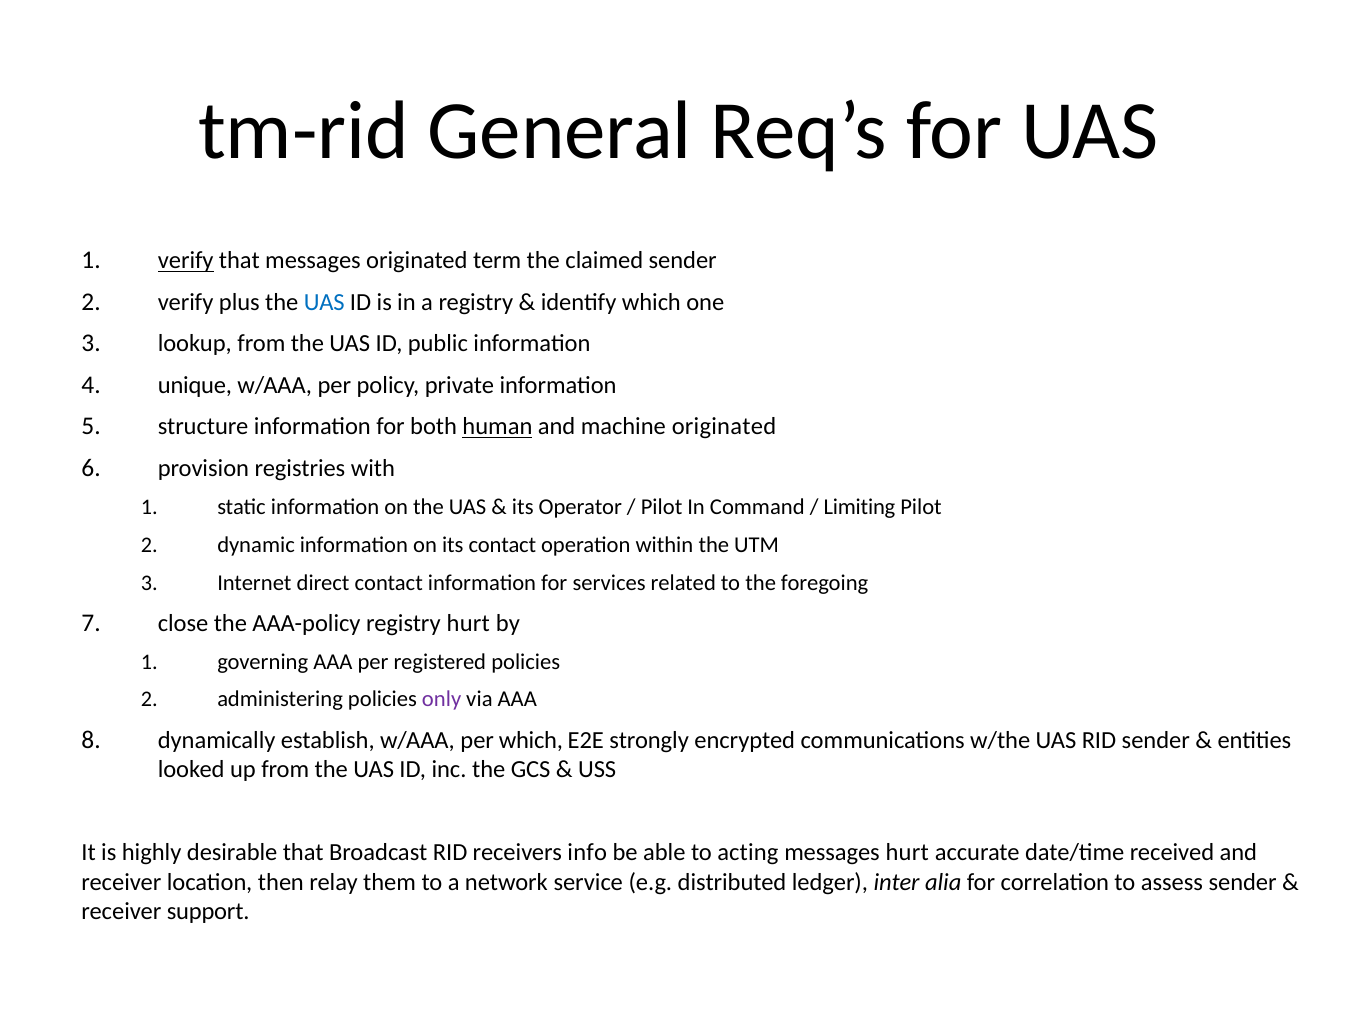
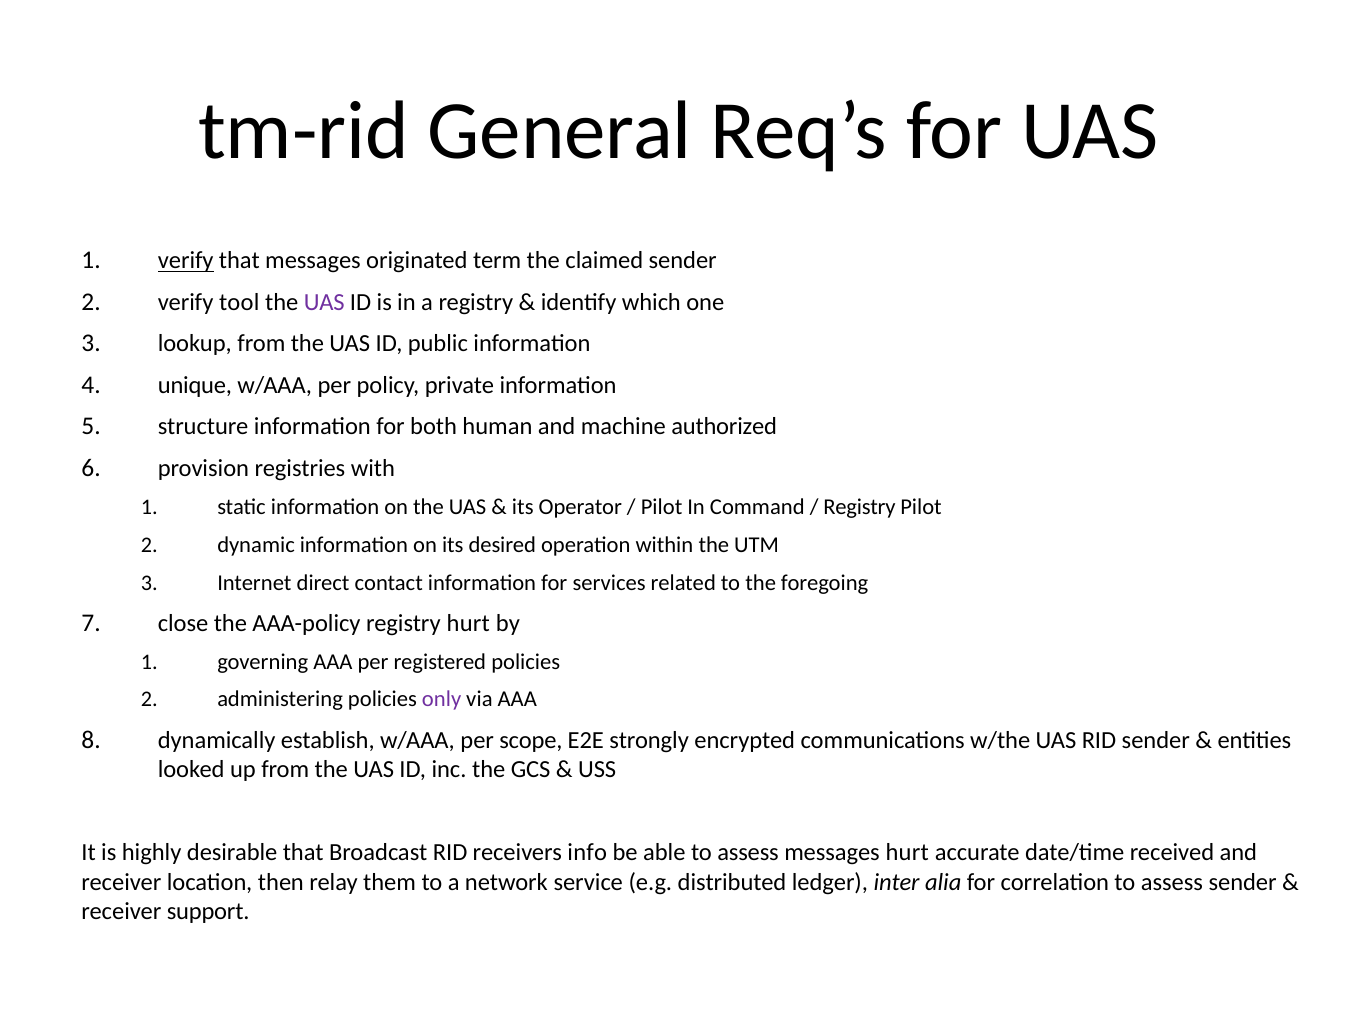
plus: plus -> tool
UAS at (324, 302) colour: blue -> purple
human underline: present -> none
machine originated: originated -> authorized
Limiting at (859, 507): Limiting -> Registry
its contact: contact -> desired
per which: which -> scope
able to acting: acting -> assess
